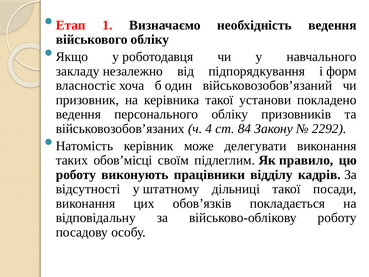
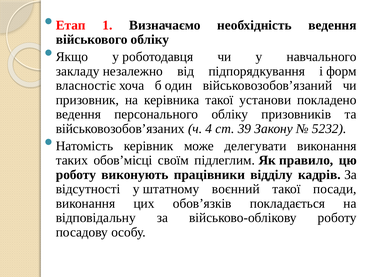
84: 84 -> 39
2292: 2292 -> 5232
дільниці: дільниці -> воєнний
